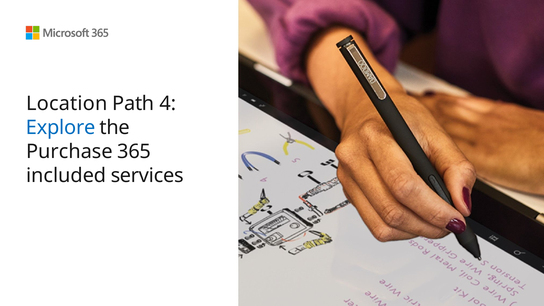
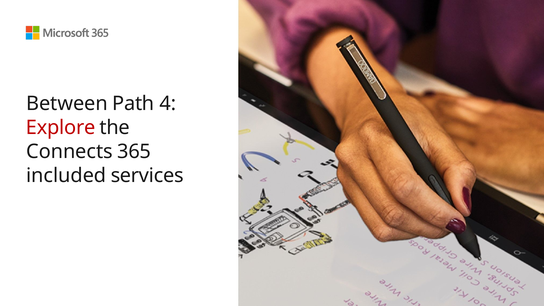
Location: Location -> Between
Explore colour: blue -> red
Purchase: Purchase -> Connects
